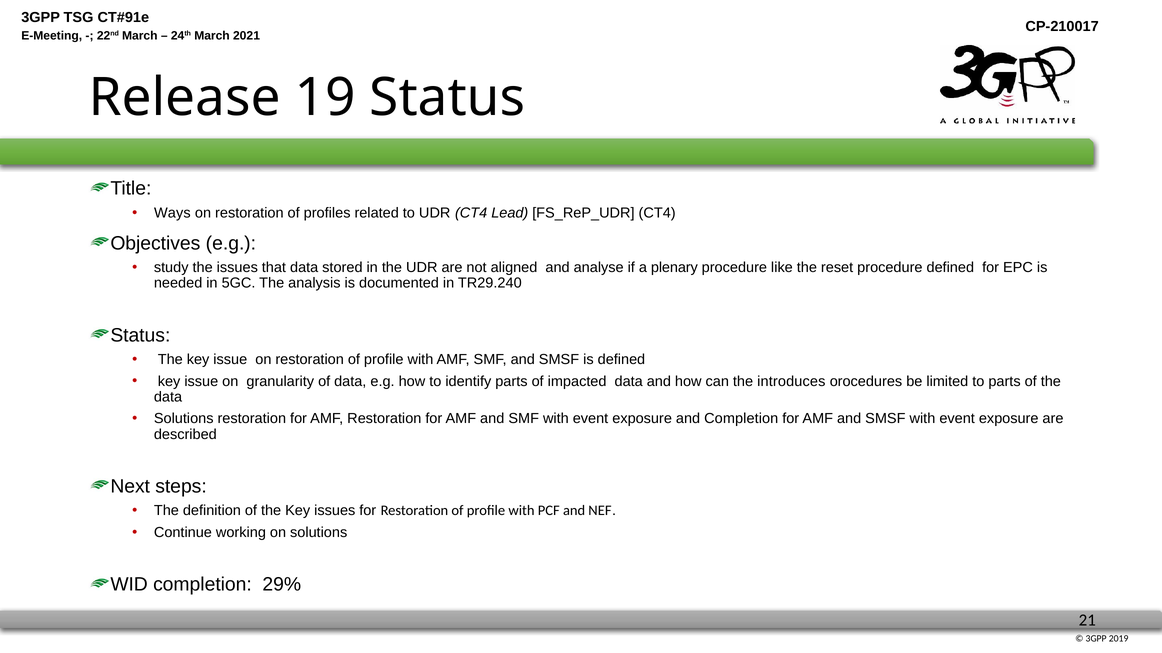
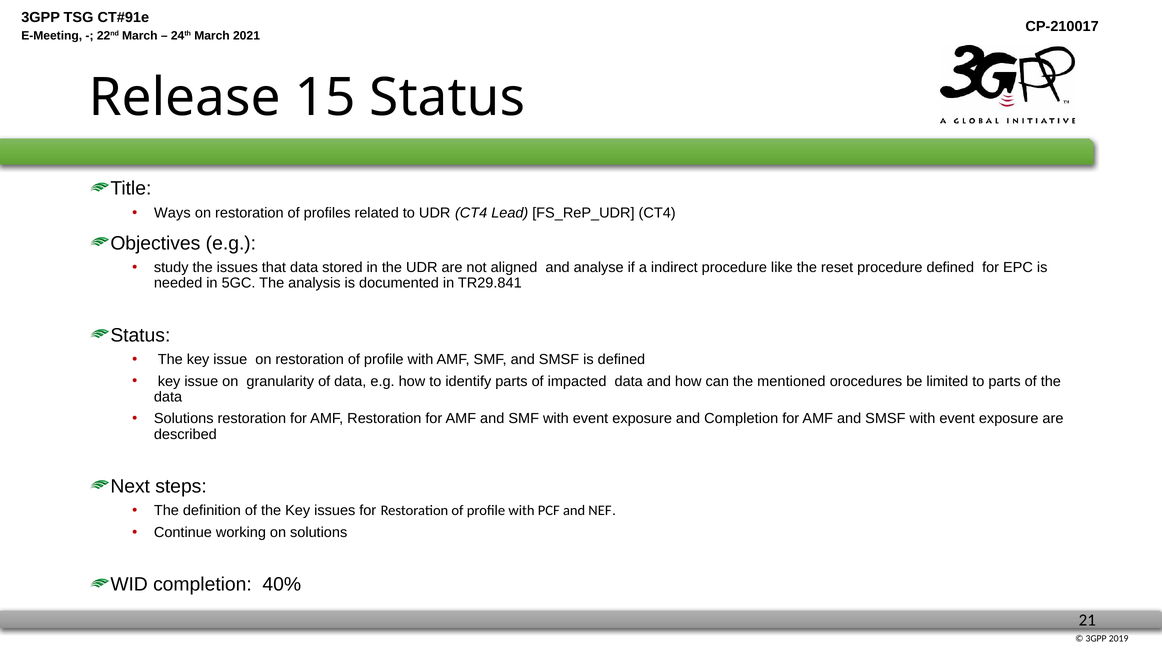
19: 19 -> 15
plenary: plenary -> indirect
TR29.240: TR29.240 -> TR29.841
introduces: introduces -> mentioned
29%: 29% -> 40%
